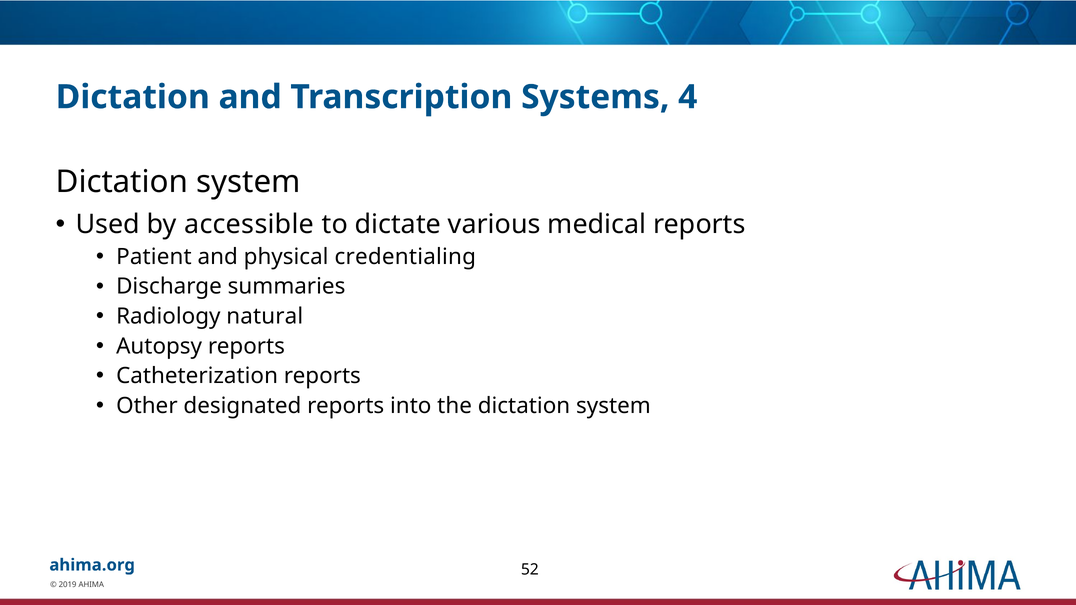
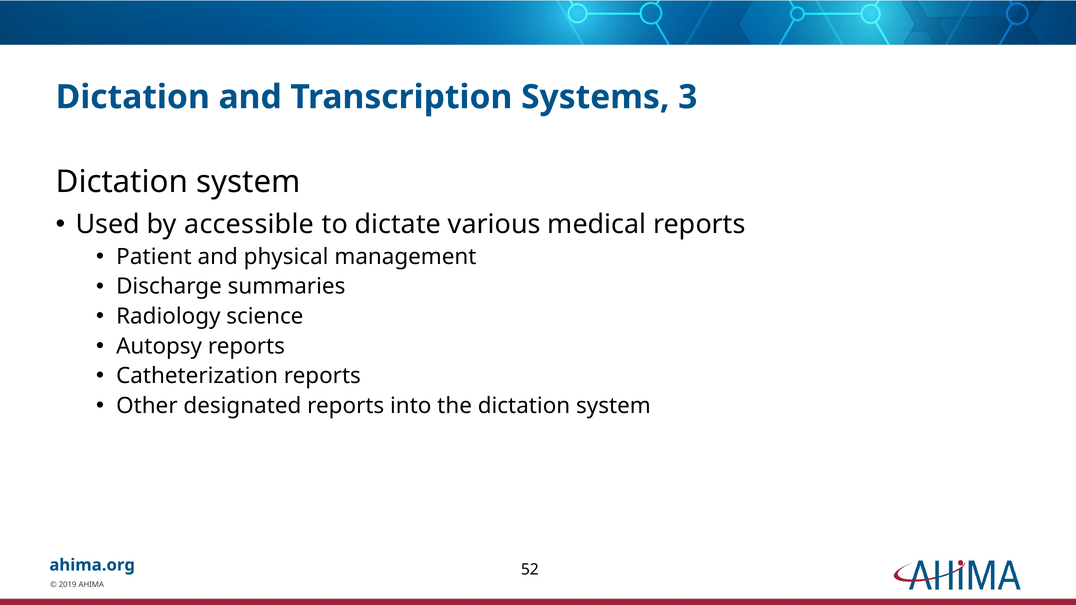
4: 4 -> 3
credentialing: credentialing -> management
natural: natural -> science
